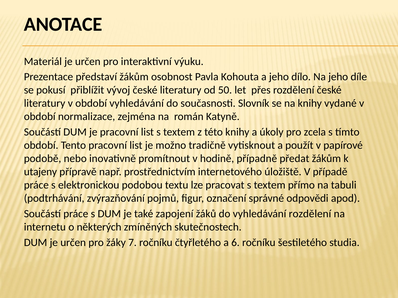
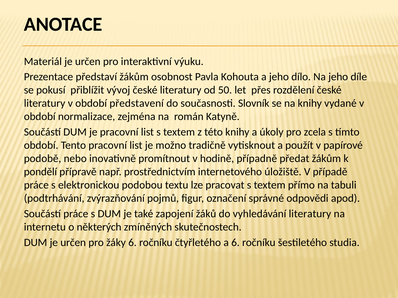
období vyhledávání: vyhledávání -> představení
utajeny: utajeny -> pondělí
vyhledávání rozdělení: rozdělení -> literatury
žáky 7: 7 -> 6
